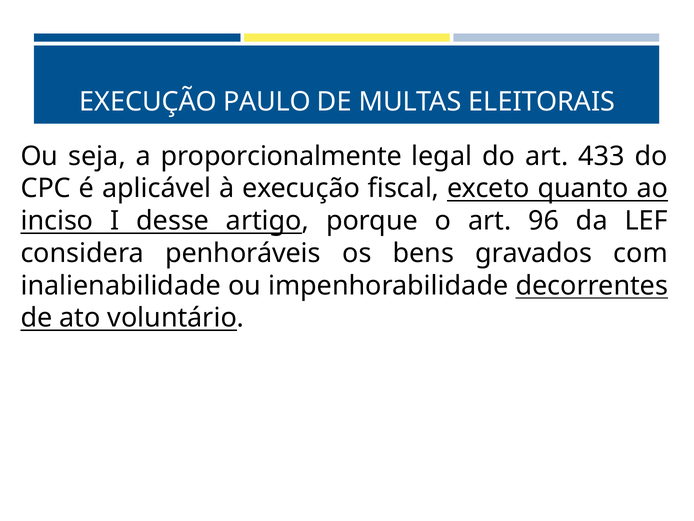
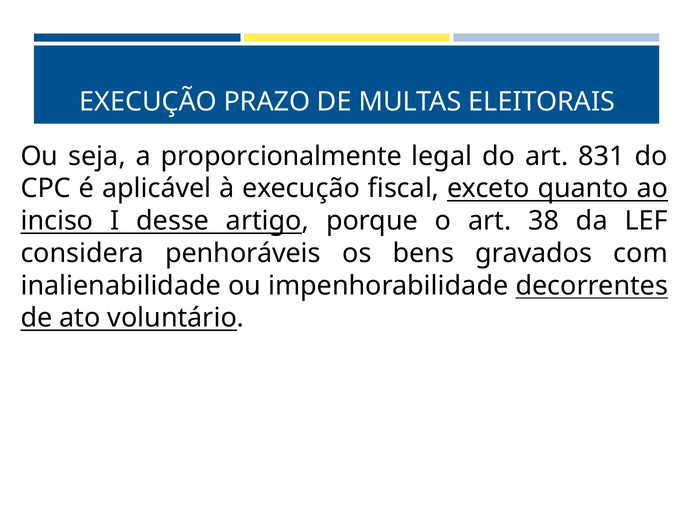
PAULO: PAULO -> PRAZO
433: 433 -> 831
96: 96 -> 38
